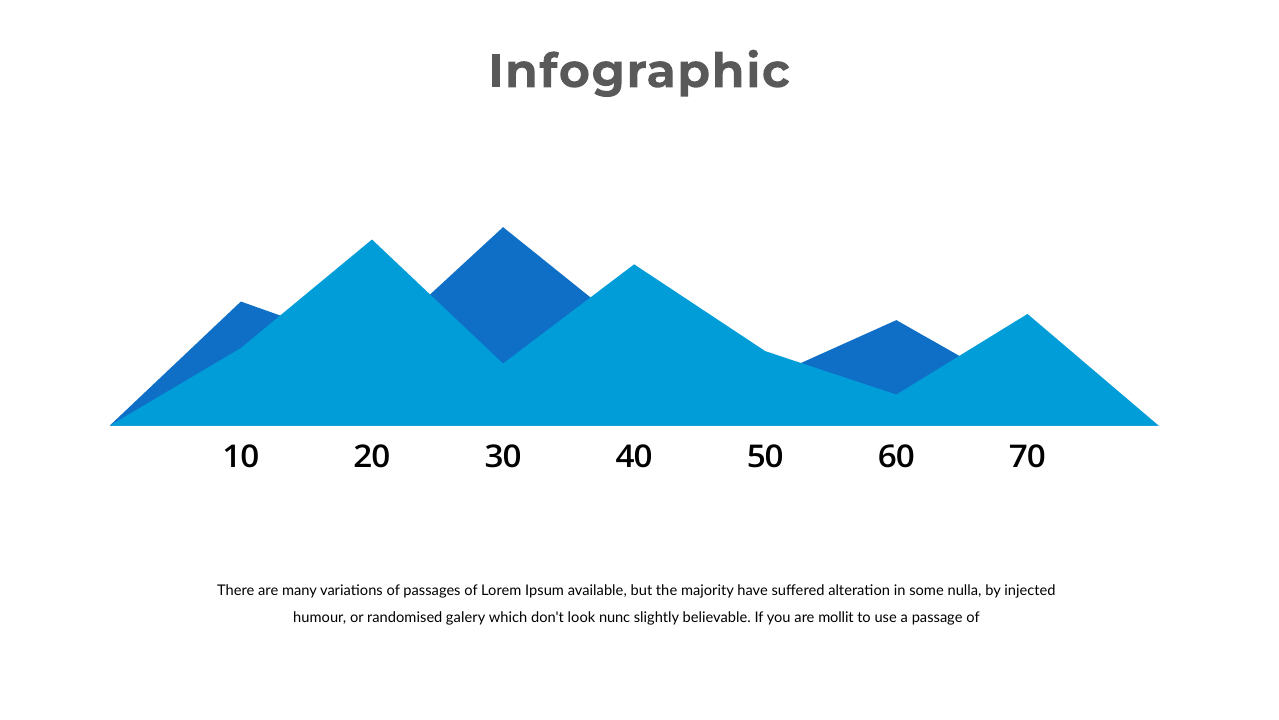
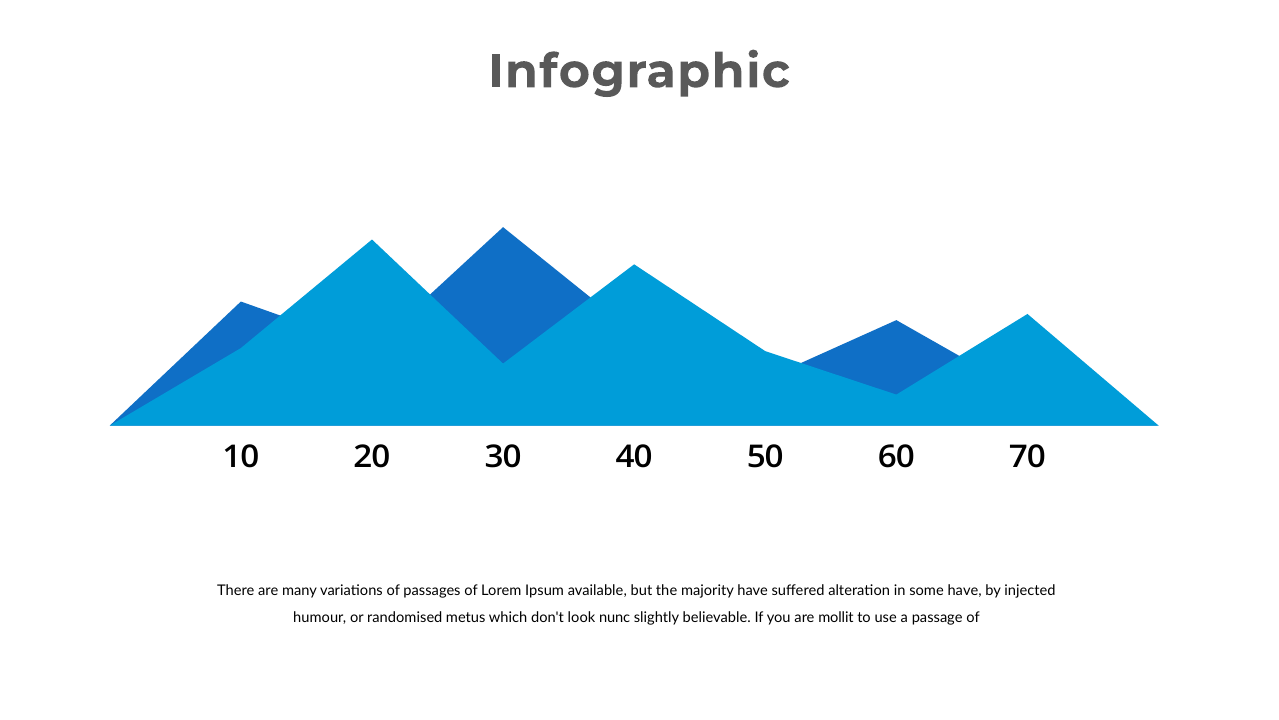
some nulla: nulla -> have
galery: galery -> metus
